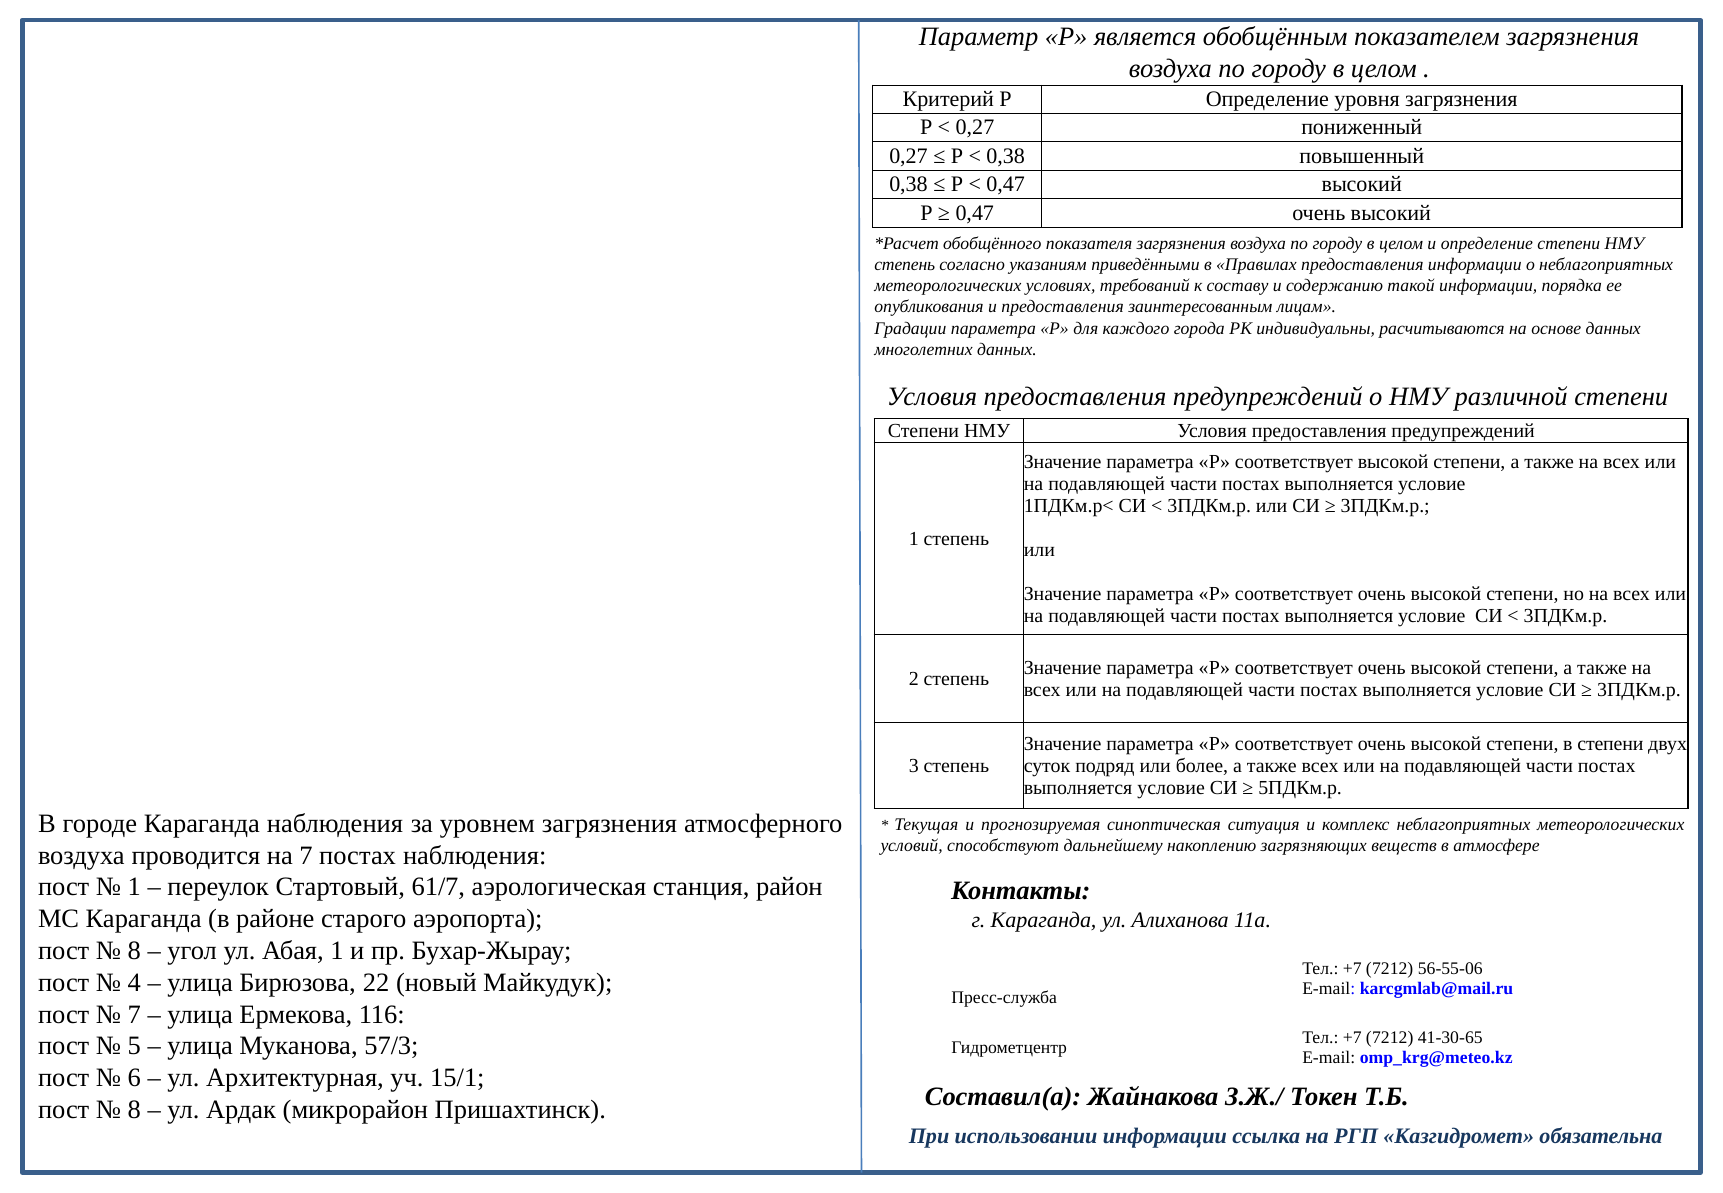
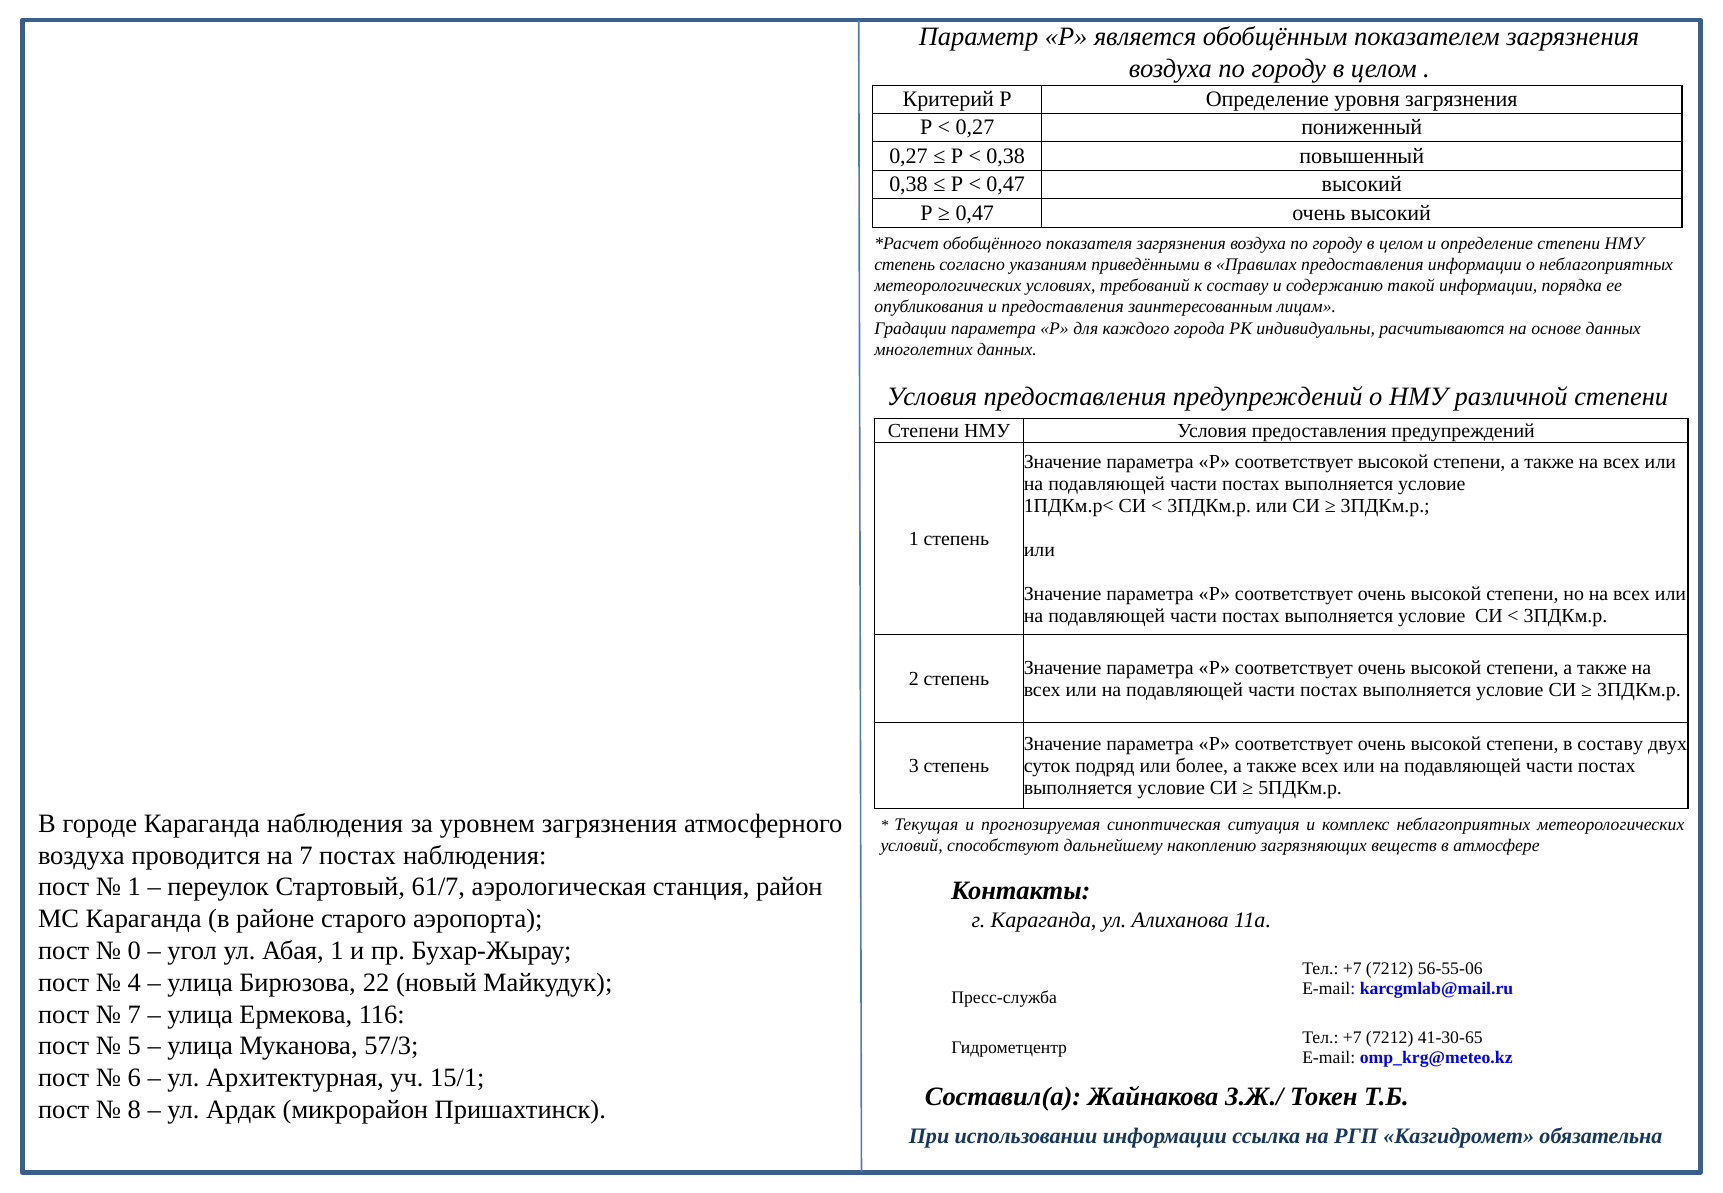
в степени: степени -> составу
8 at (134, 951): 8 -> 0
